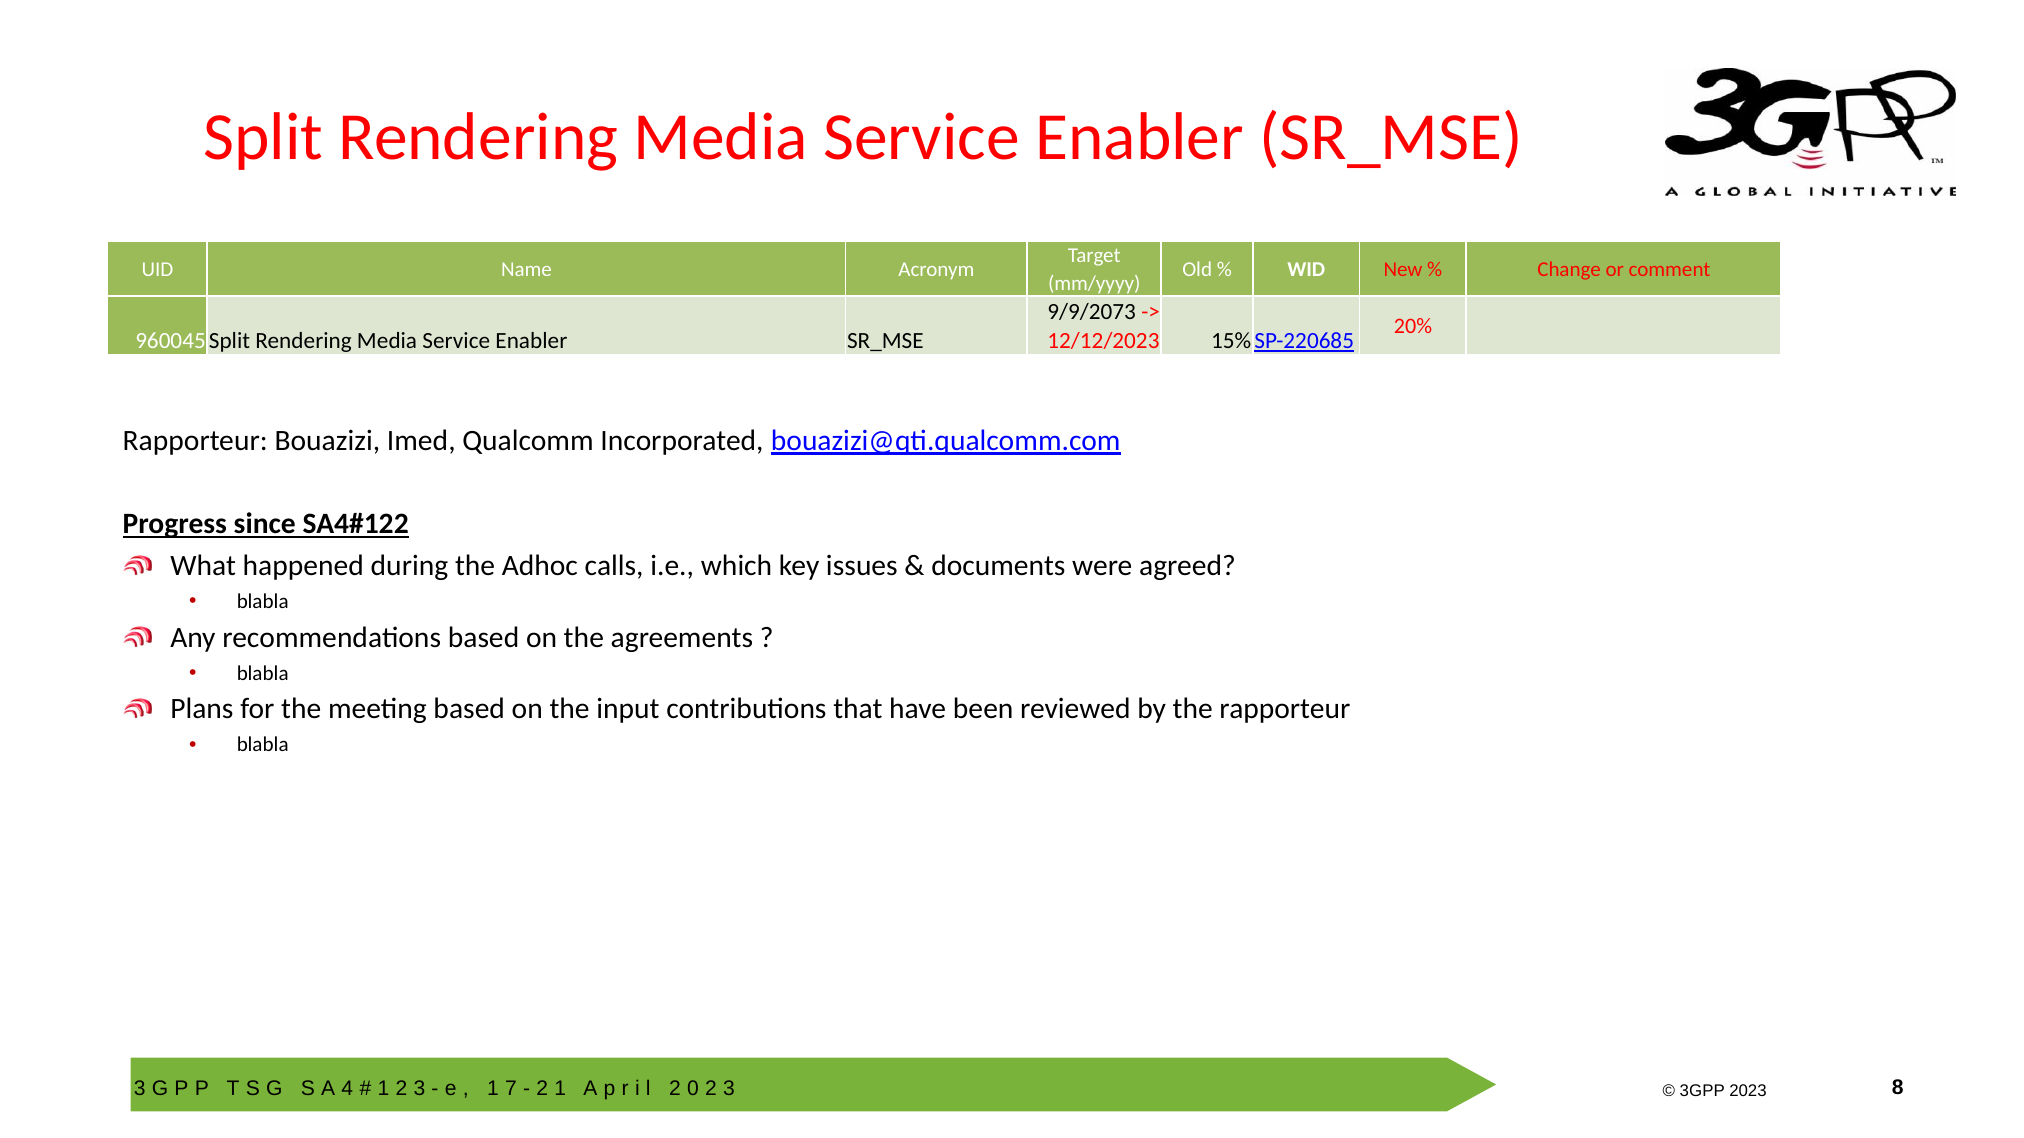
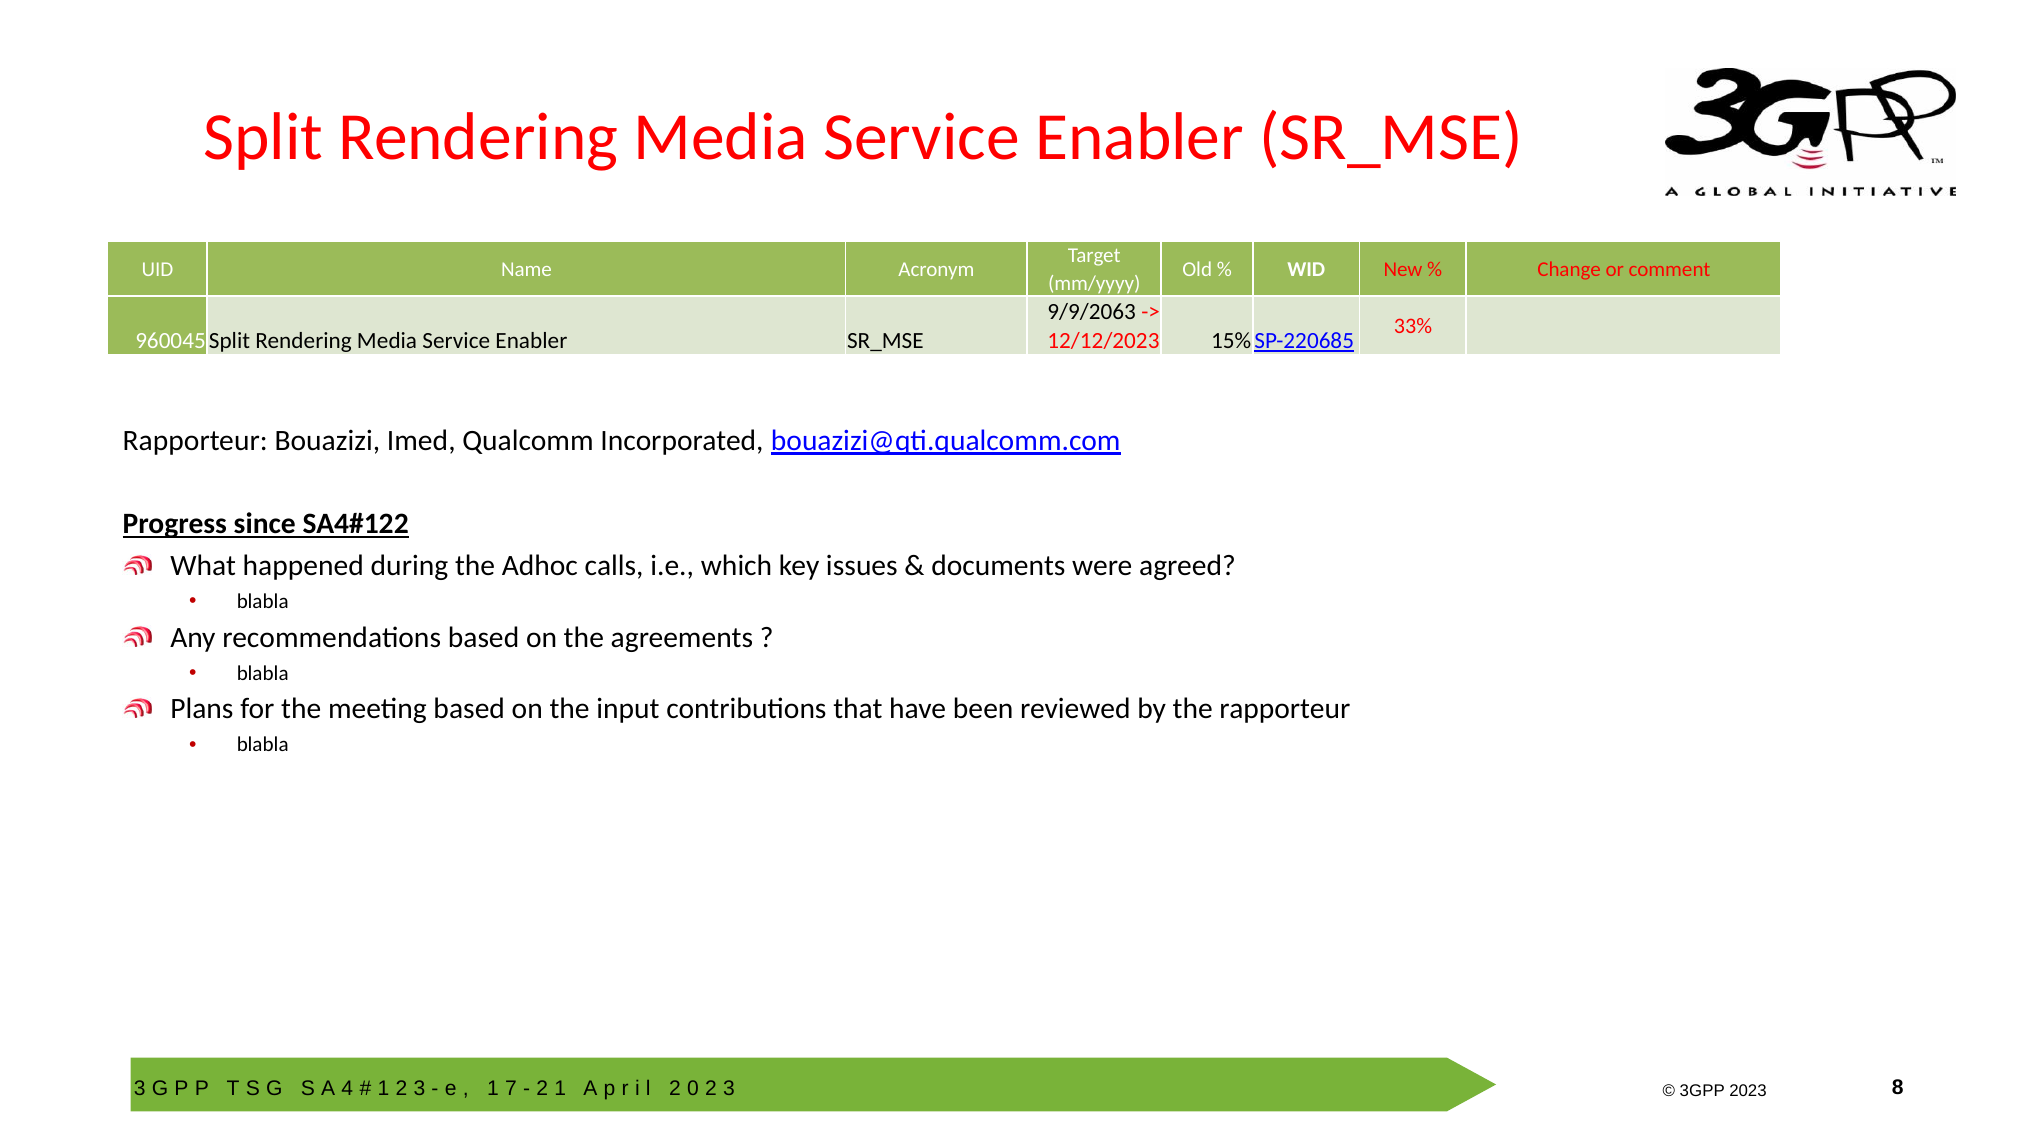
9/9/2073: 9/9/2073 -> 9/9/2063
20%: 20% -> 33%
